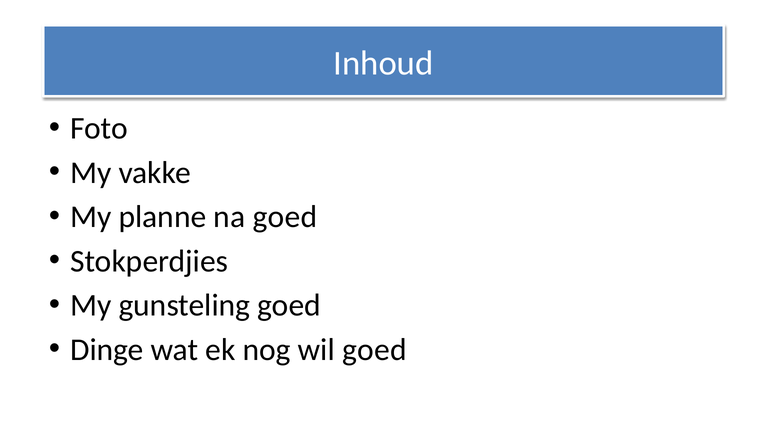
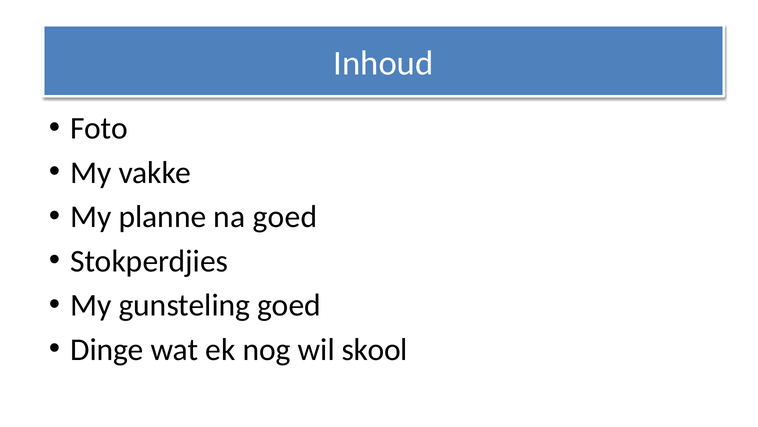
wil goed: goed -> skool
